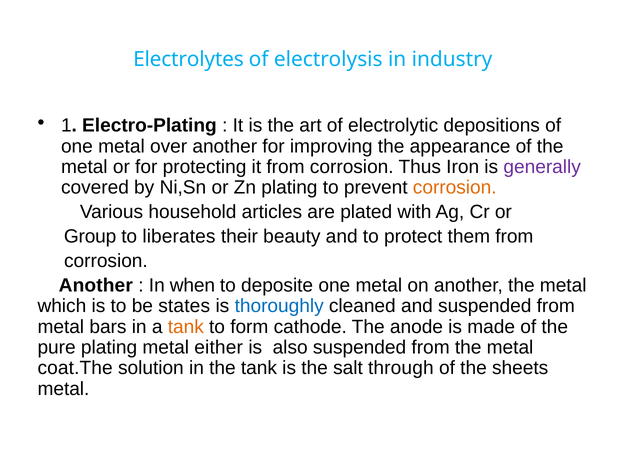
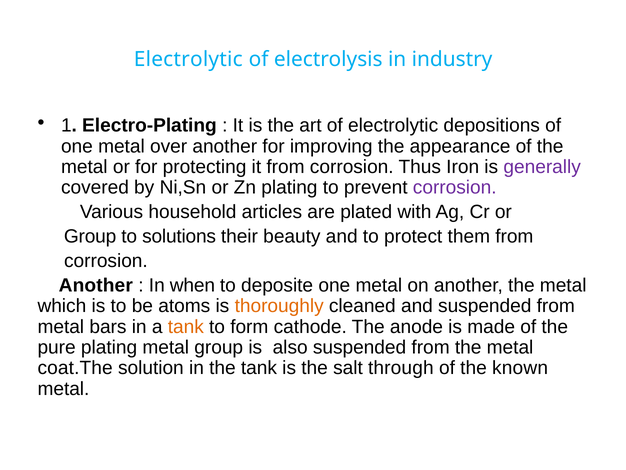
Electrolytes at (188, 59): Electrolytes -> Electrolytic
corrosion at (455, 187) colour: orange -> purple
liberates: liberates -> solutions
states: states -> atoms
thoroughly colour: blue -> orange
metal either: either -> group
sheets: sheets -> known
